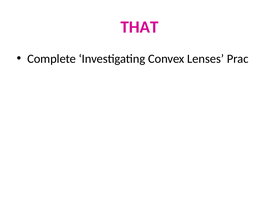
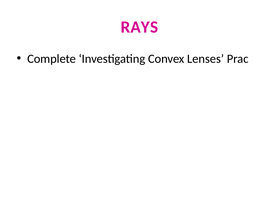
THAT: THAT -> RAYS
